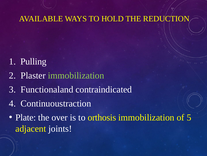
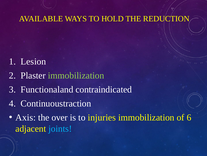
Pulling: Pulling -> Lesion
Plate: Plate -> Axis
orthosis: orthosis -> injuries
5: 5 -> 6
joints colour: white -> light blue
